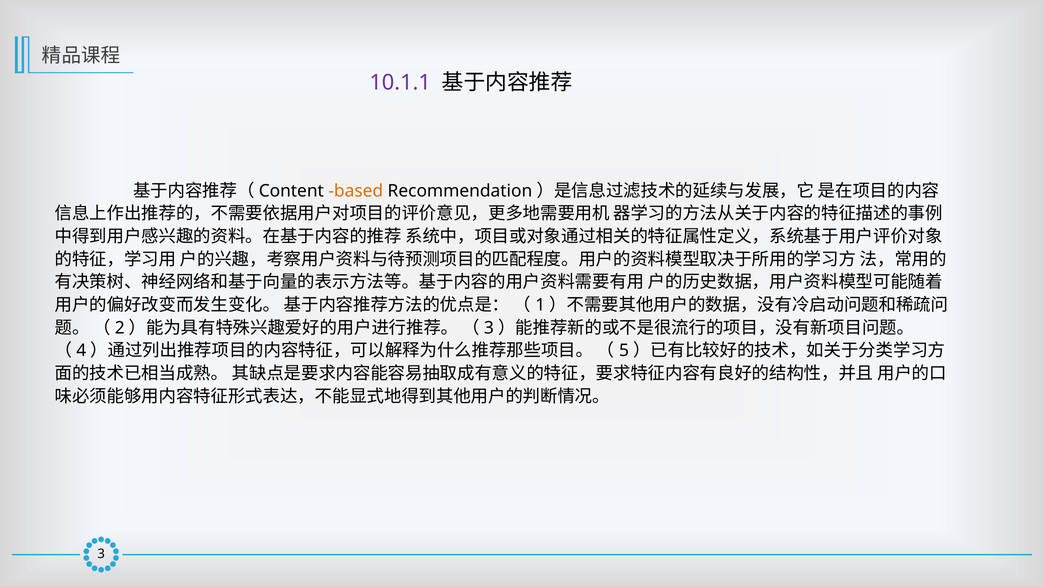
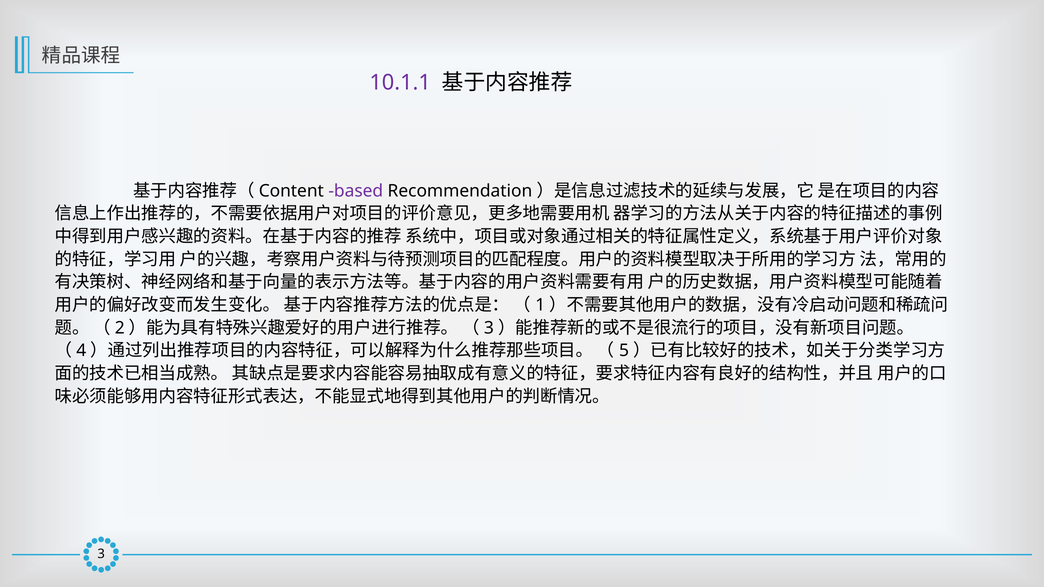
based colour: orange -> purple
